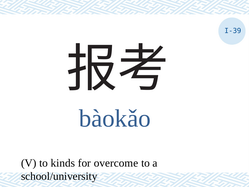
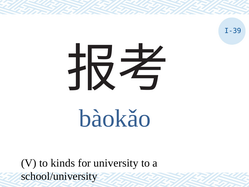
overcome: overcome -> university
